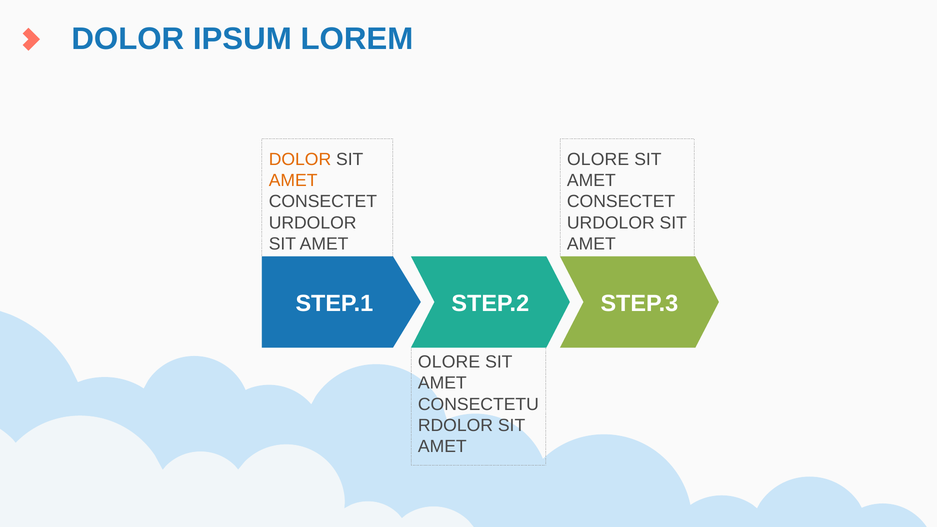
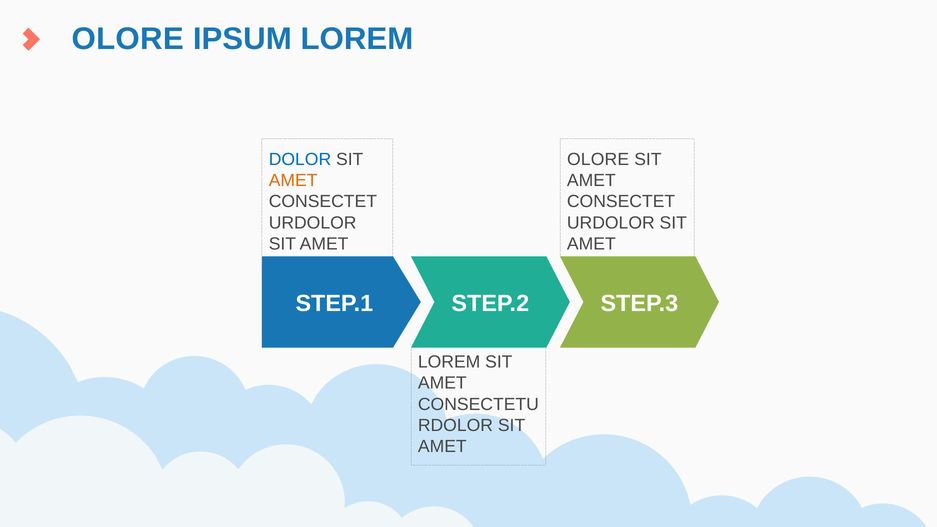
DOLOR at (128, 39): DOLOR -> OLORE
DOLOR at (300, 160) colour: orange -> blue
OLORE at (449, 362): OLORE -> LOREM
